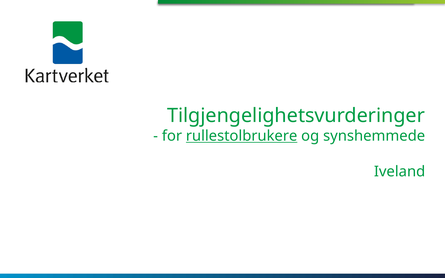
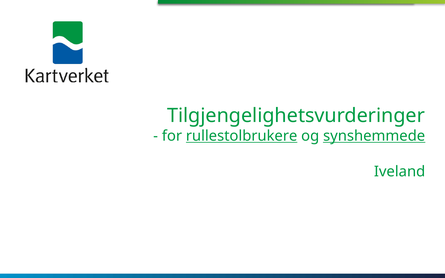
synshemmede underline: none -> present
